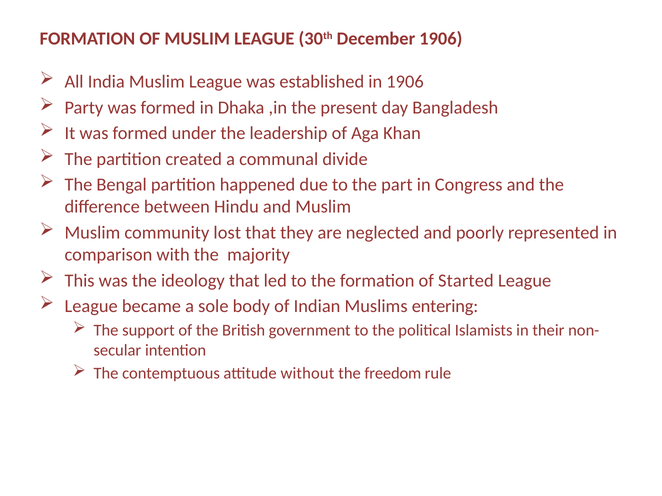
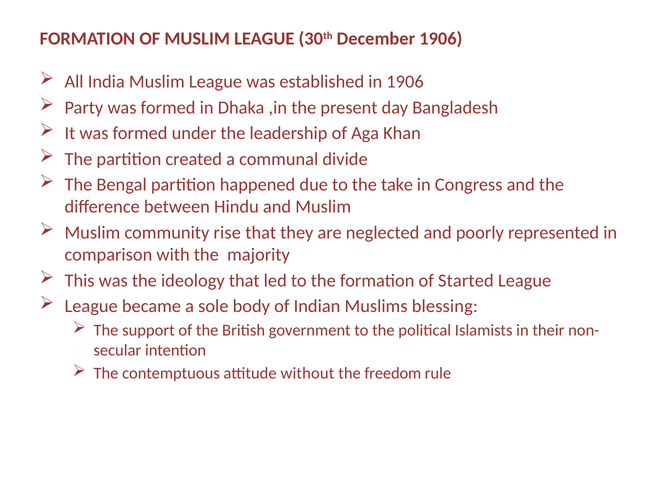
part: part -> take
lost: lost -> rise
entering: entering -> blessing
